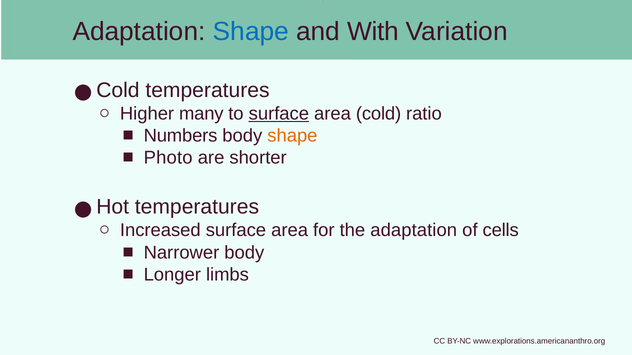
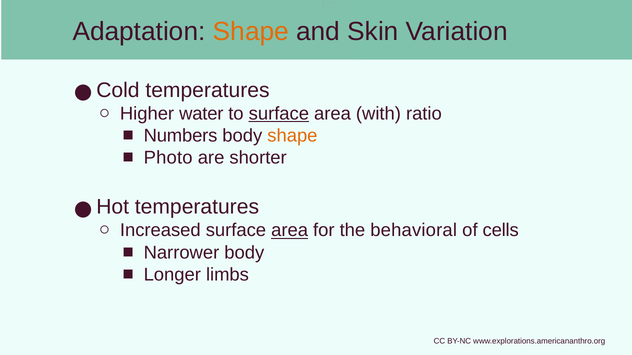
Shape at (251, 32) colour: blue -> orange
With: With -> Skin
many: many -> water
area cold: cold -> with
area at (290, 231) underline: none -> present
the adaptation: adaptation -> behavioral
